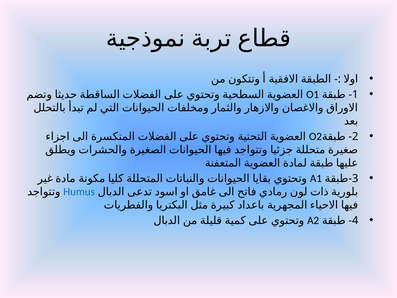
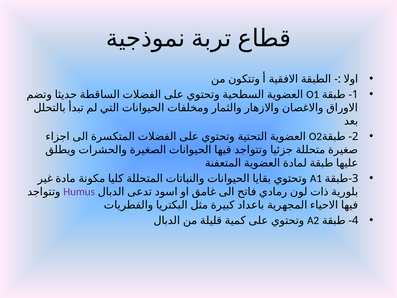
Humus colour: blue -> purple
